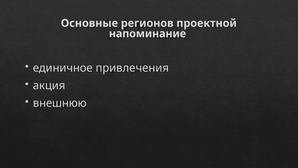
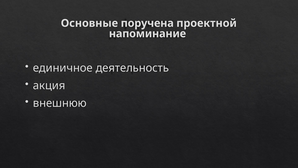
регионов: регионов -> поручена
привлечения: привлечения -> деятельность
